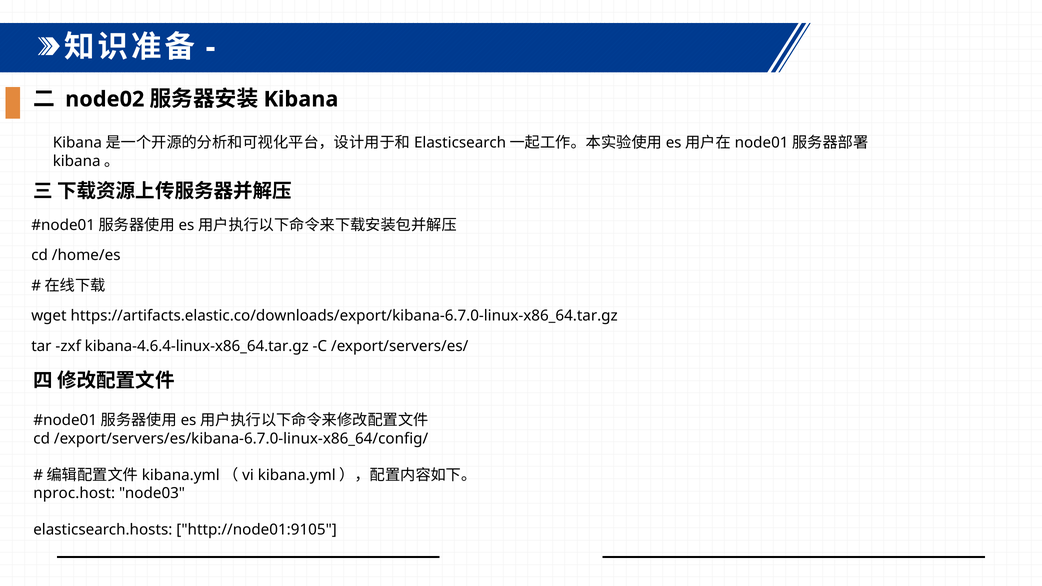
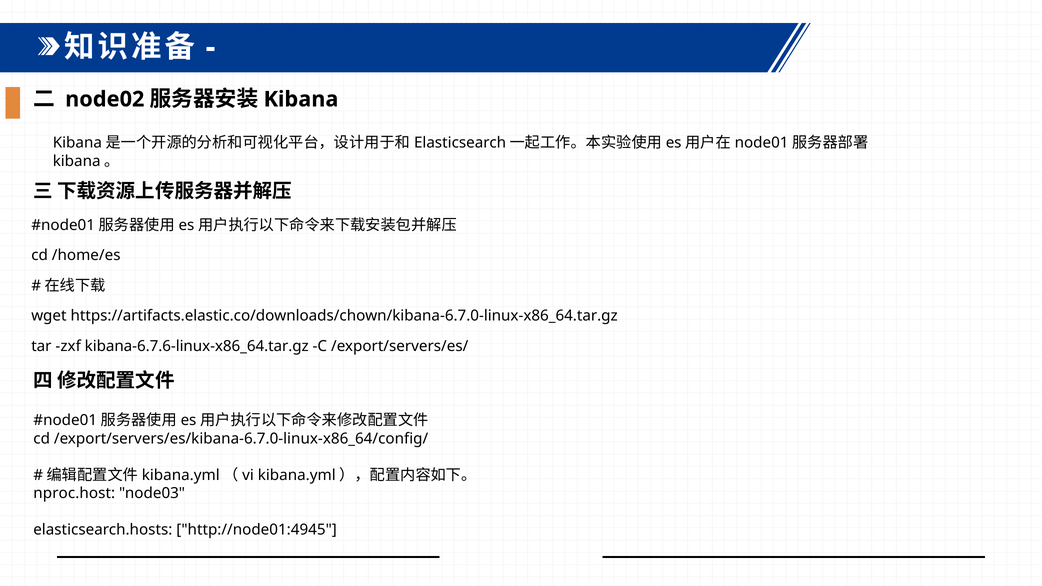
https://artifacts.elastic.co/downloads/export/kibana-6.7.0-linux-x86_64.tar.gz: https://artifacts.elastic.co/downloads/export/kibana-6.7.0-linux-x86_64.tar.gz -> https://artifacts.elastic.co/downloads/chown/kibana-6.7.0-linux-x86_64.tar.gz
kibana-4.6.4-linux-x86_64.tar.gz: kibana-4.6.4-linux-x86_64.tar.gz -> kibana-6.7.6-linux-x86_64.tar.gz
http://node01:9105: http://node01:9105 -> http://node01:4945
